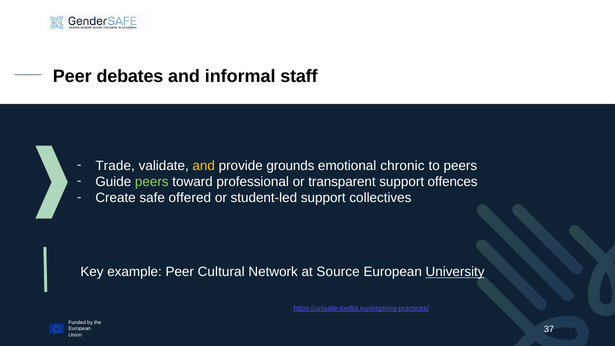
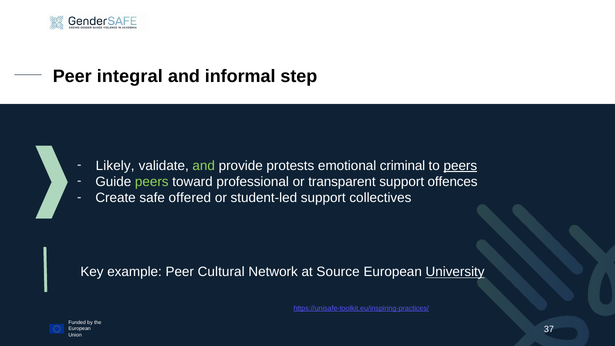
debates: debates -> integral
staff: staff -> step
Trade: Trade -> Likely
and at (204, 166) colour: yellow -> light green
grounds: grounds -> protests
chronic: chronic -> criminal
peers at (460, 166) underline: none -> present
